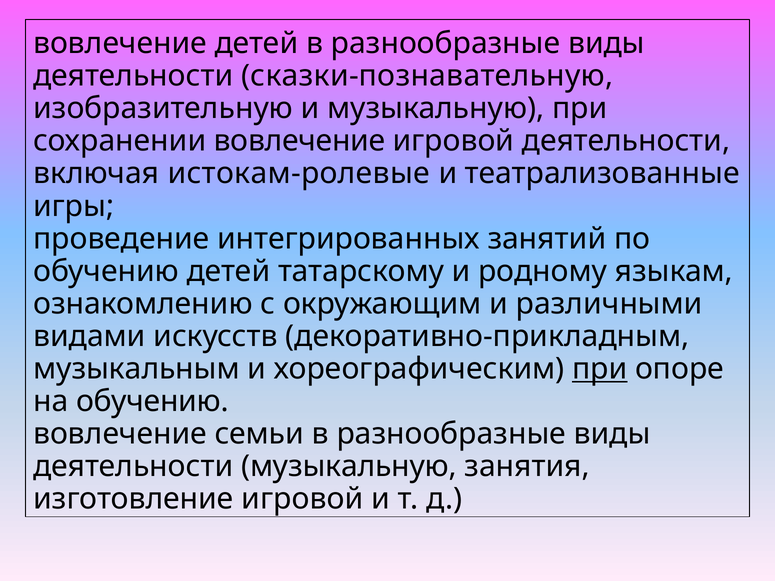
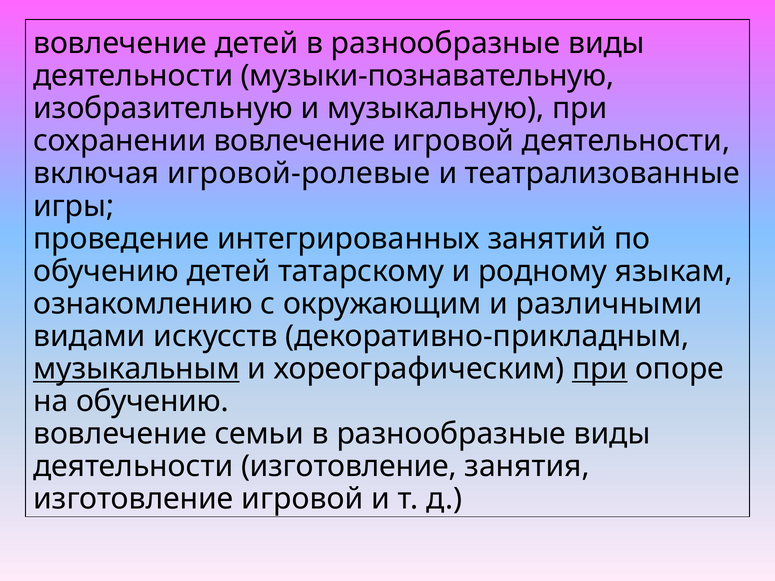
сказки-познавательную: сказки-познавательную -> музыки-познавательную
истокам-ролевые: истокам-ролевые -> игровой-ролевые
музыкальным underline: none -> present
деятельности музыкальную: музыкальную -> изготовление
